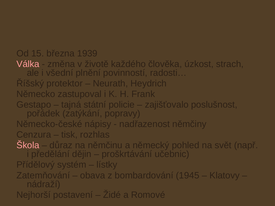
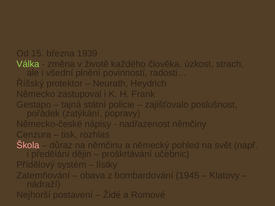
Válka colour: pink -> light green
